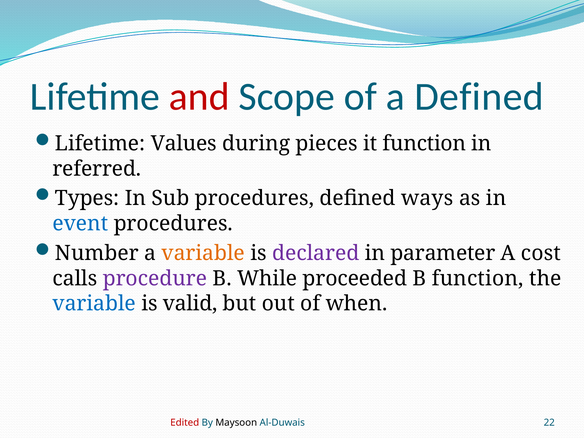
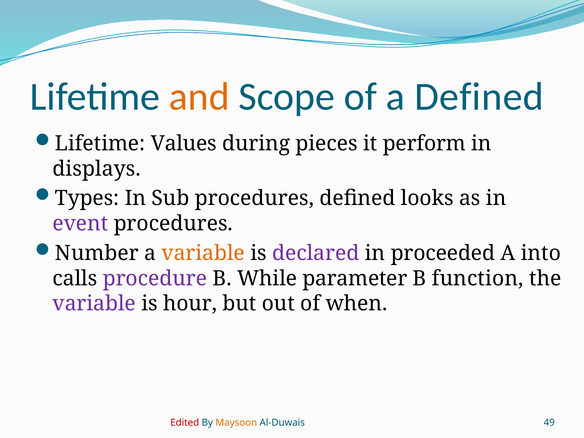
and colour: red -> orange
it function: function -> perform
referred: referred -> displays
ways: ways -> looks
event colour: blue -> purple
parameter: parameter -> proceeded
cost: cost -> into
proceeded: proceeded -> parameter
variable at (94, 304) colour: blue -> purple
valid: valid -> hour
Maysoon colour: black -> orange
22: 22 -> 49
